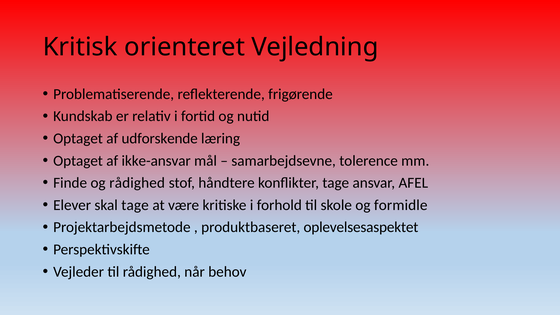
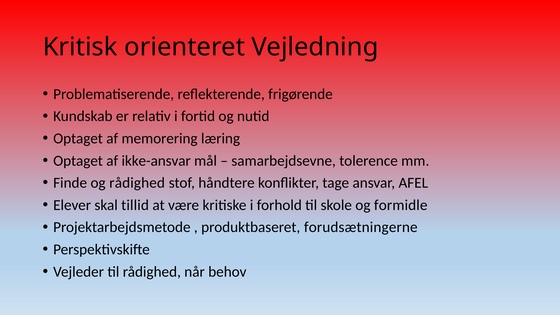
udforskende: udforskende -> memorering
skal tage: tage -> tillid
oplevelsesaspektet: oplevelsesaspektet -> forudsætningerne
